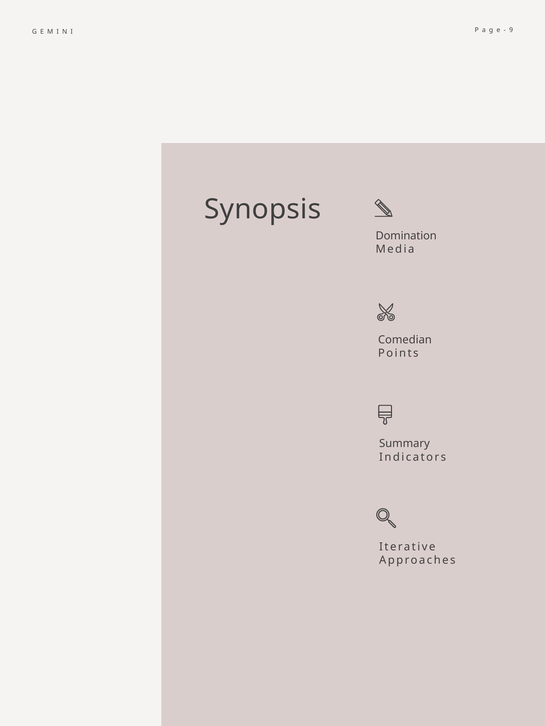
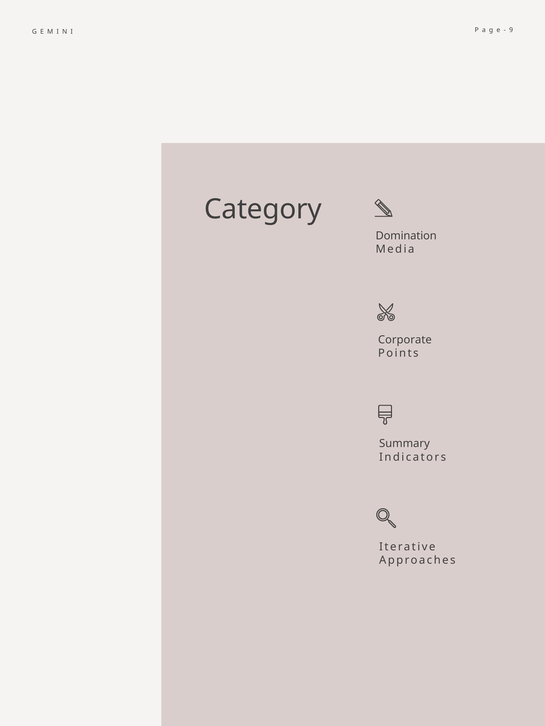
Synopsis: Synopsis -> Category
Comedian: Comedian -> Corporate
